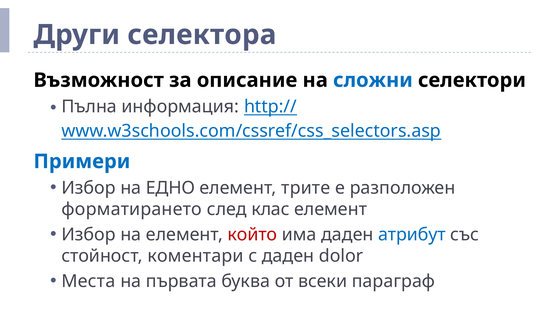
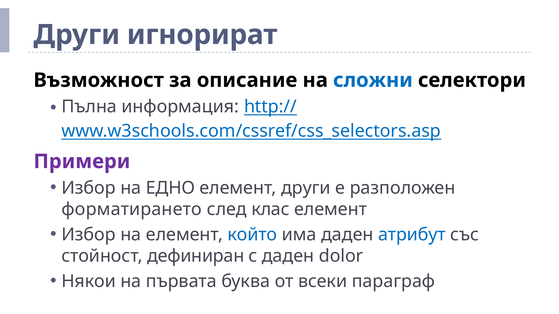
селектора: селектора -> игнорират
Примери colour: blue -> purple
елемент трите: трите -> други
който colour: red -> blue
коментари: коментари -> дефиниран
Места: Места -> Някои
